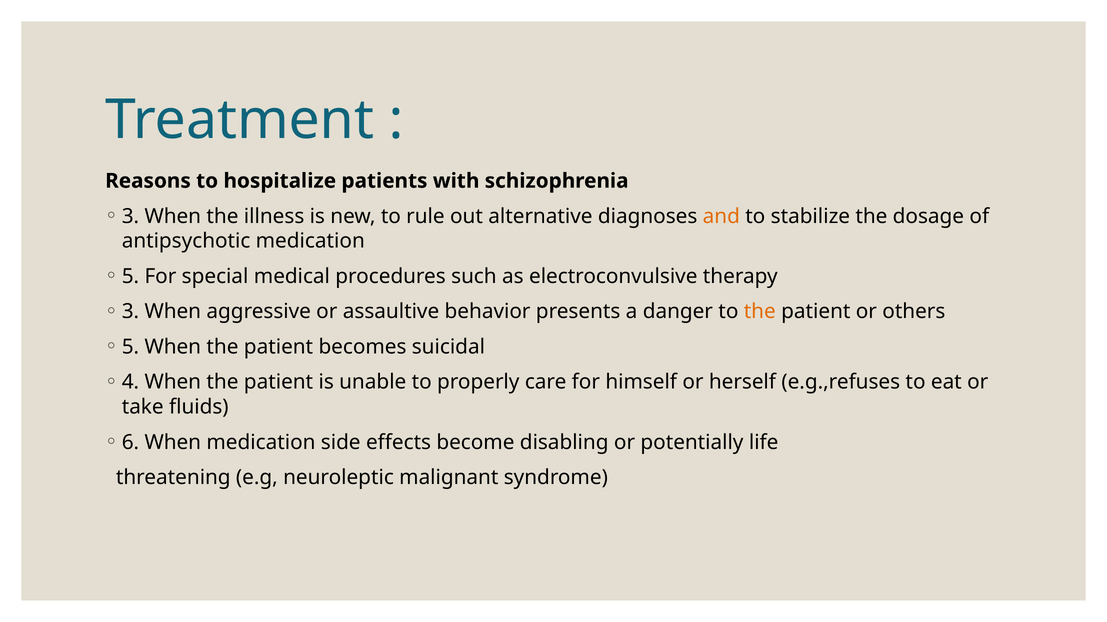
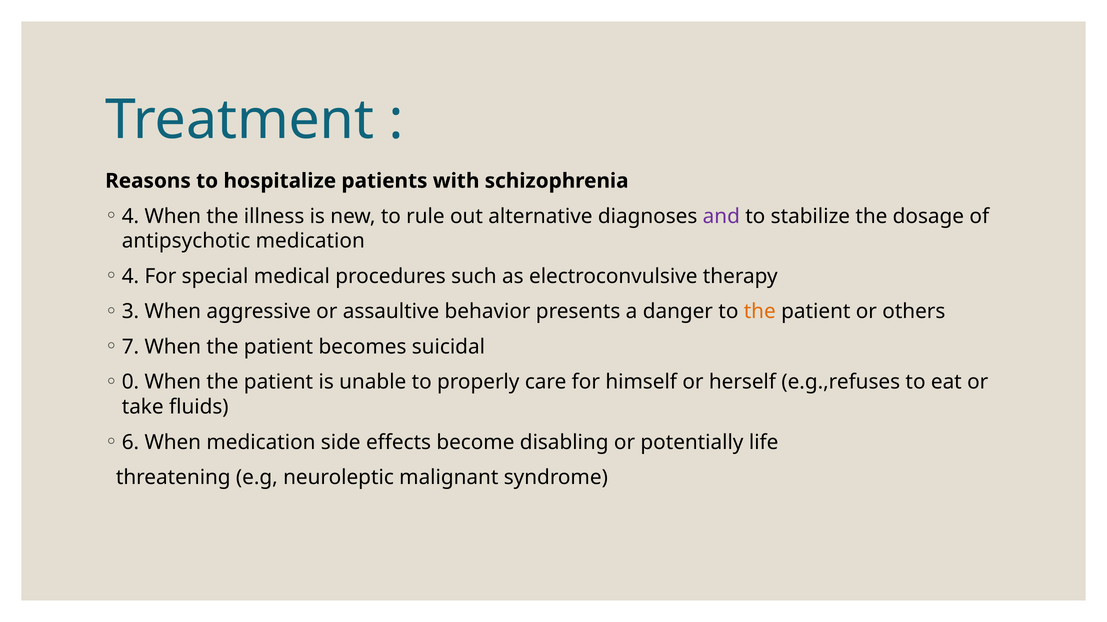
3 at (130, 216): 3 -> 4
and colour: orange -> purple
5 at (130, 277): 5 -> 4
5 at (130, 347): 5 -> 7
4: 4 -> 0
